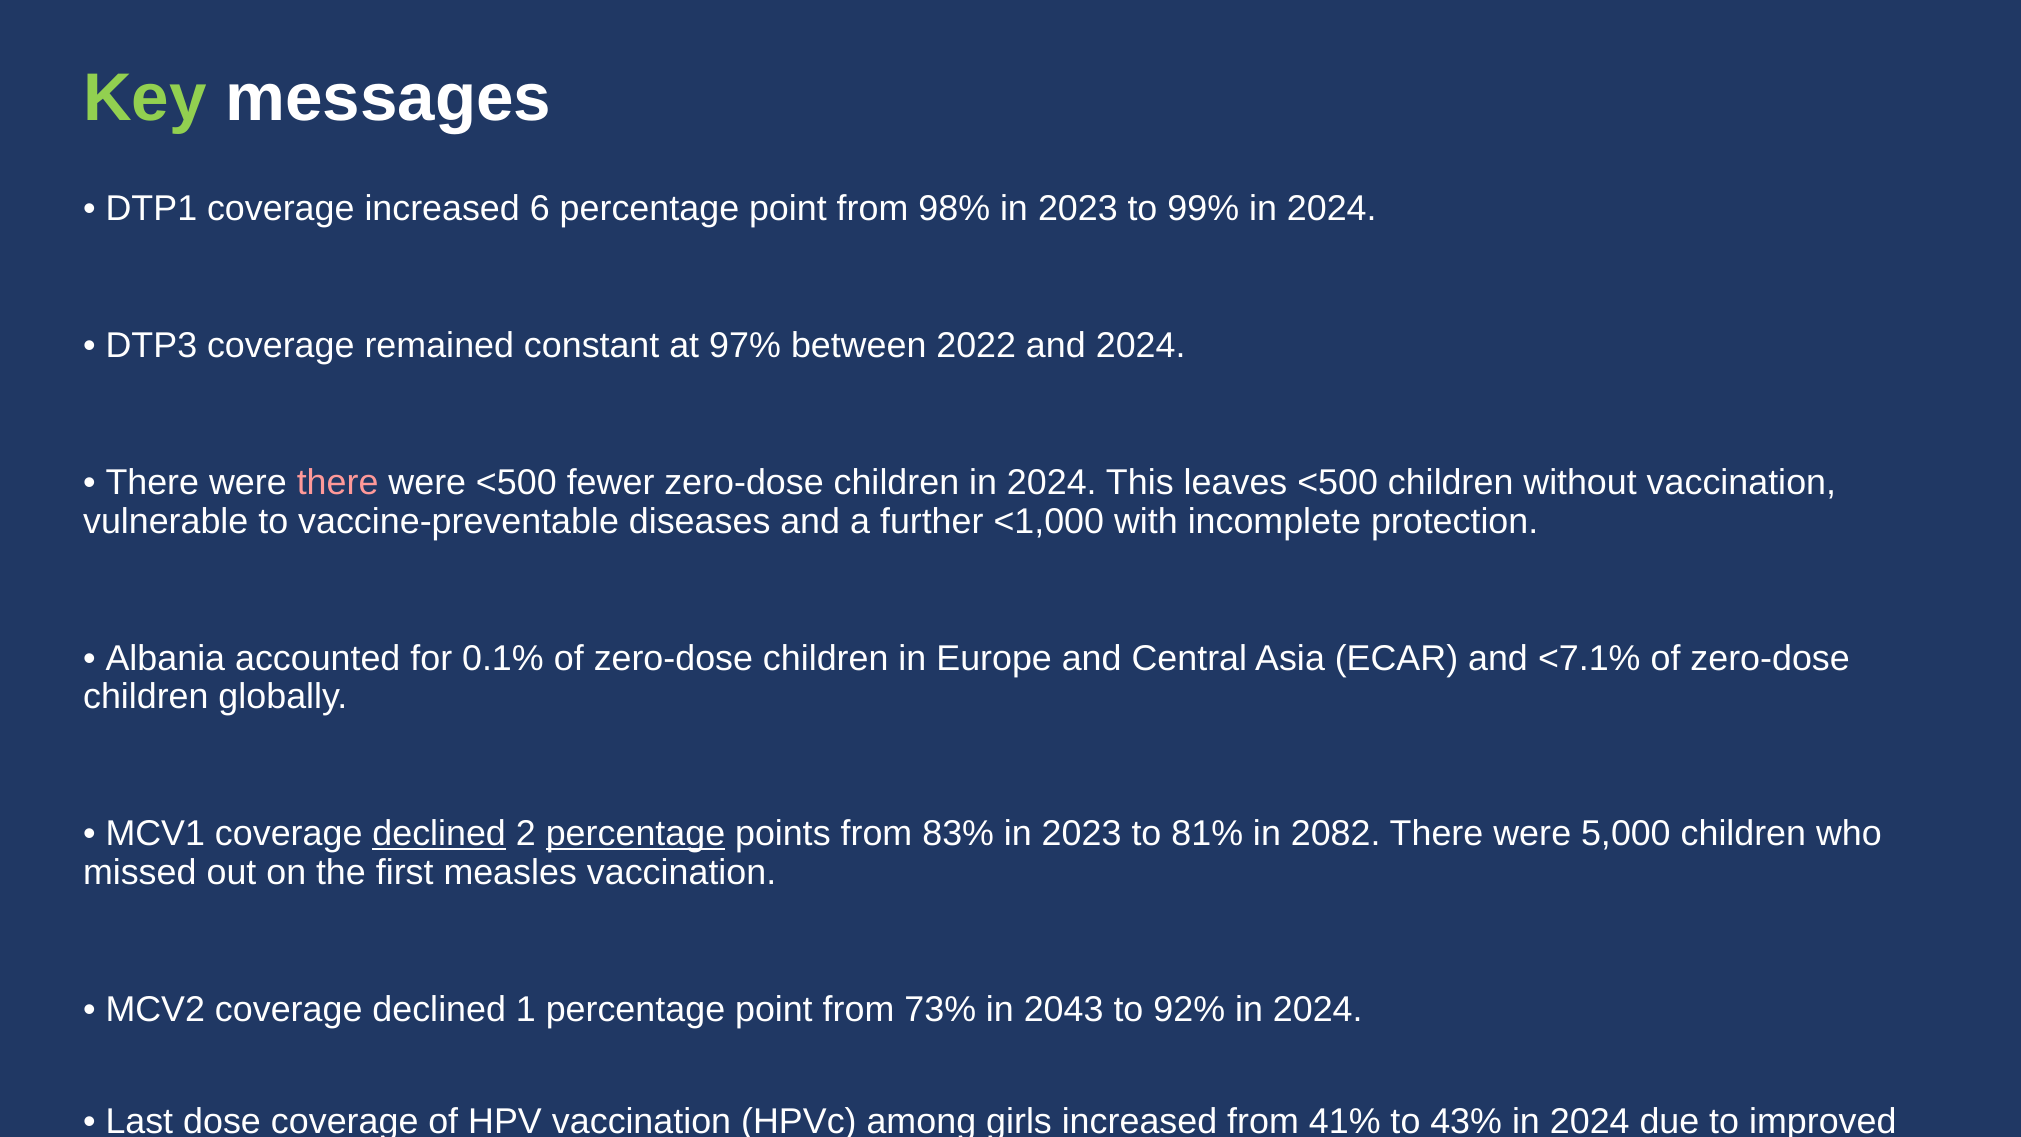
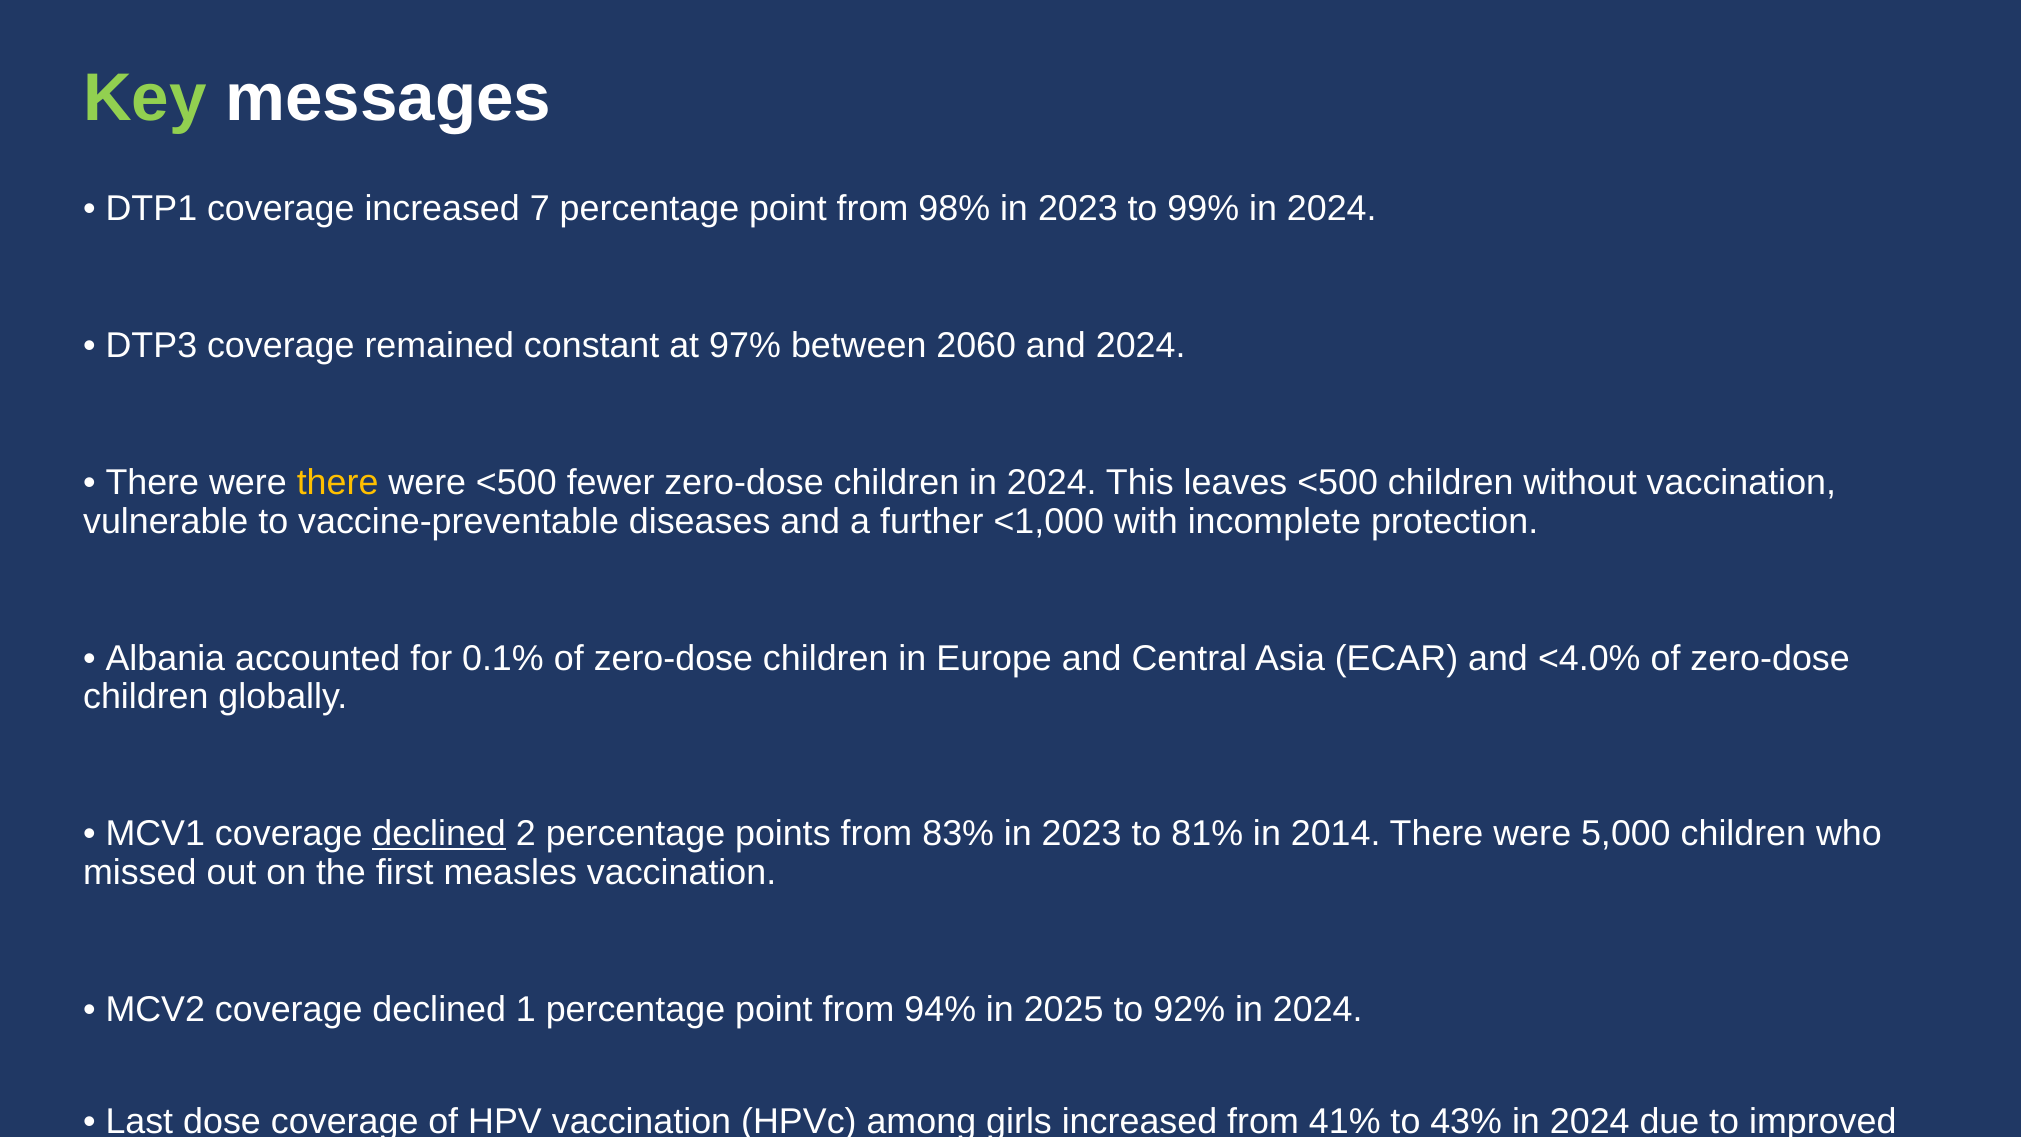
6: 6 -> 7
2022: 2022 -> 2060
there at (338, 482) colour: pink -> yellow
<7.1%: <7.1% -> <4.0%
percentage at (635, 834) underline: present -> none
2082: 2082 -> 2014
73%: 73% -> 94%
2043: 2043 -> 2025
